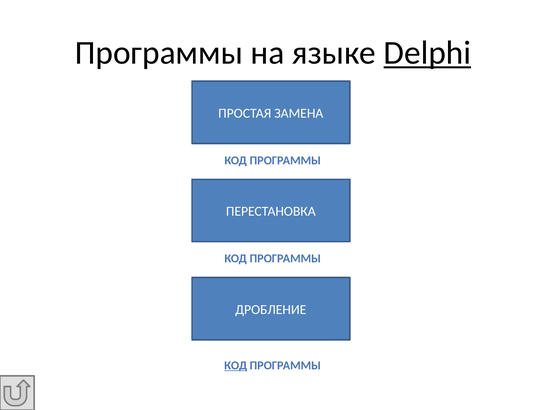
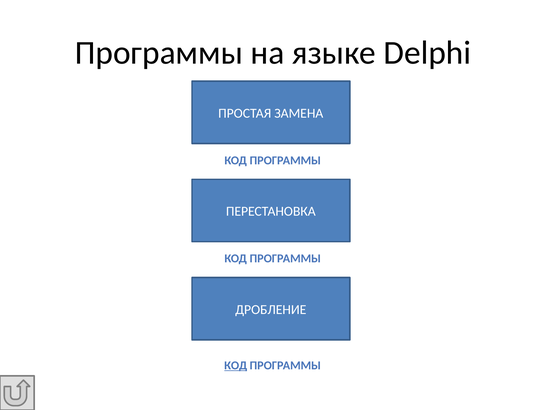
Delphi underline: present -> none
